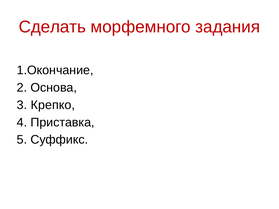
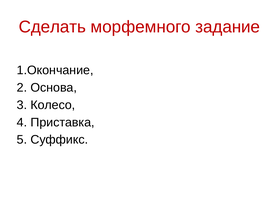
задания: задания -> задание
Крепко: Крепко -> Колесо
